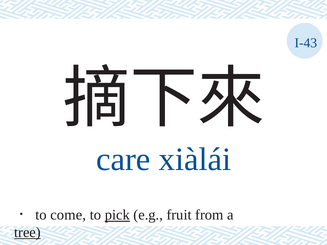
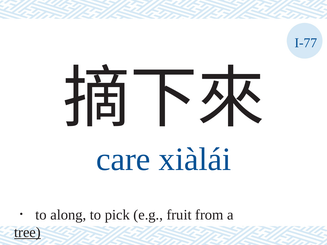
I-43: I-43 -> I-77
come: come -> along
pick underline: present -> none
